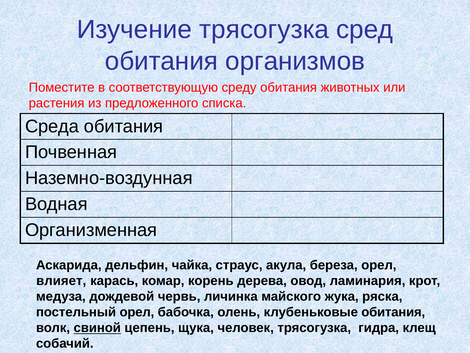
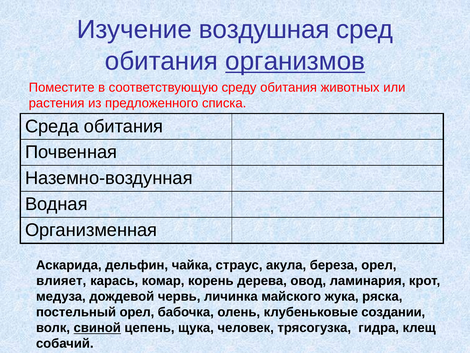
Изучение трясогузка: трясогузка -> воздушная
организмов underline: none -> present
клубеньковые обитания: обитания -> создании
